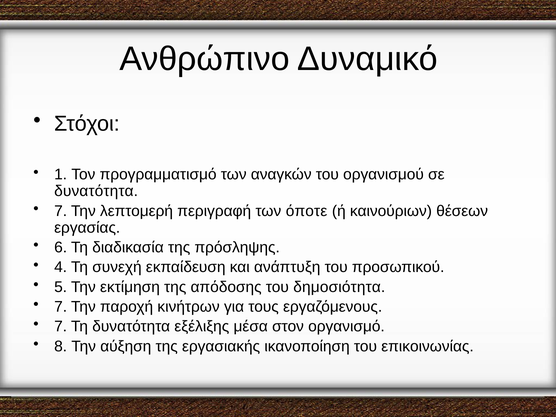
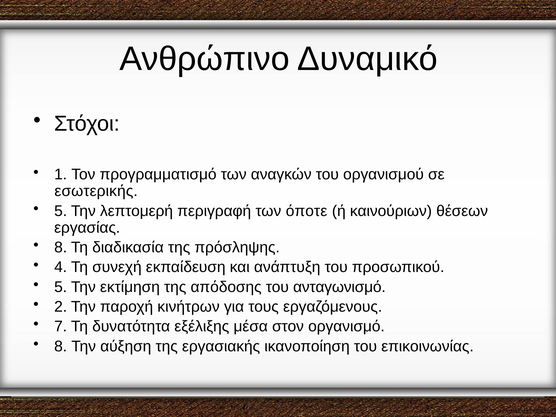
δυνατότητα at (96, 191): δυνατότητα -> εσωτερικής
7 at (61, 211): 7 -> 5
6 at (61, 247): 6 -> 8
δημοσιότητα: δημοσιότητα -> ανταγωνισμό
7 at (61, 307): 7 -> 2
